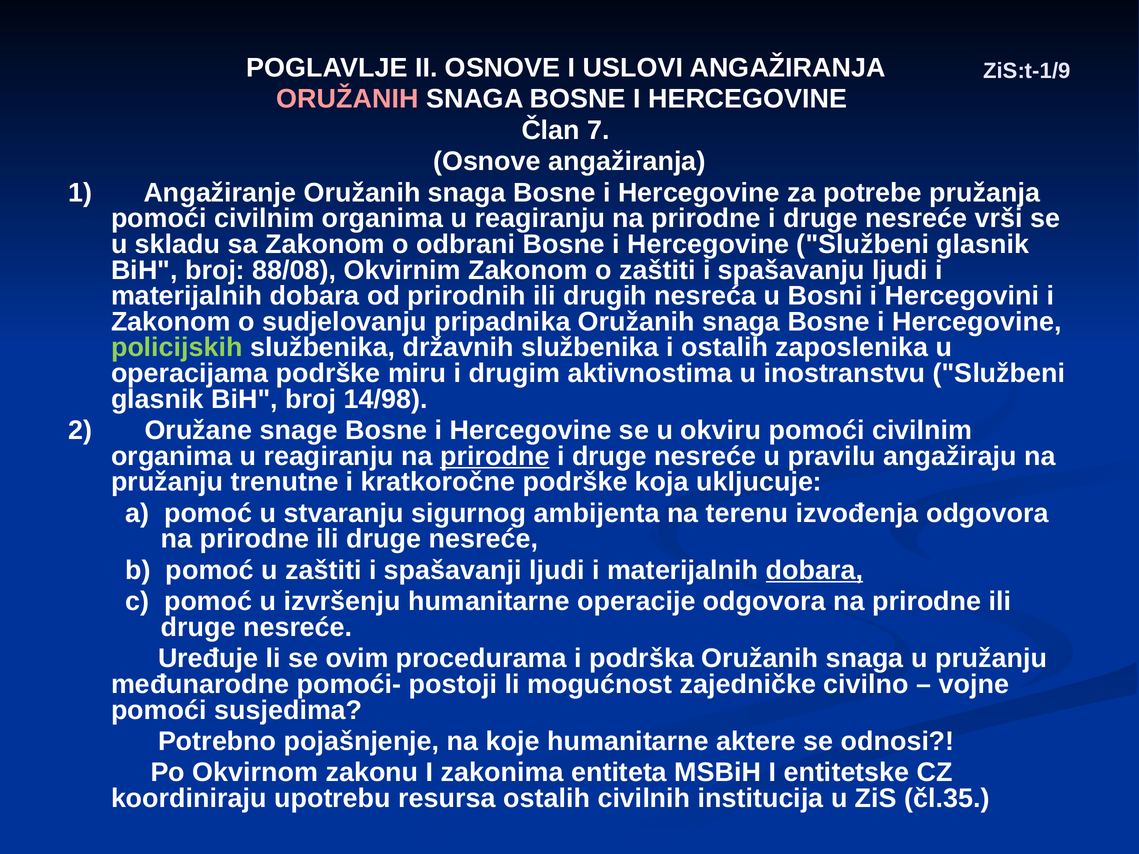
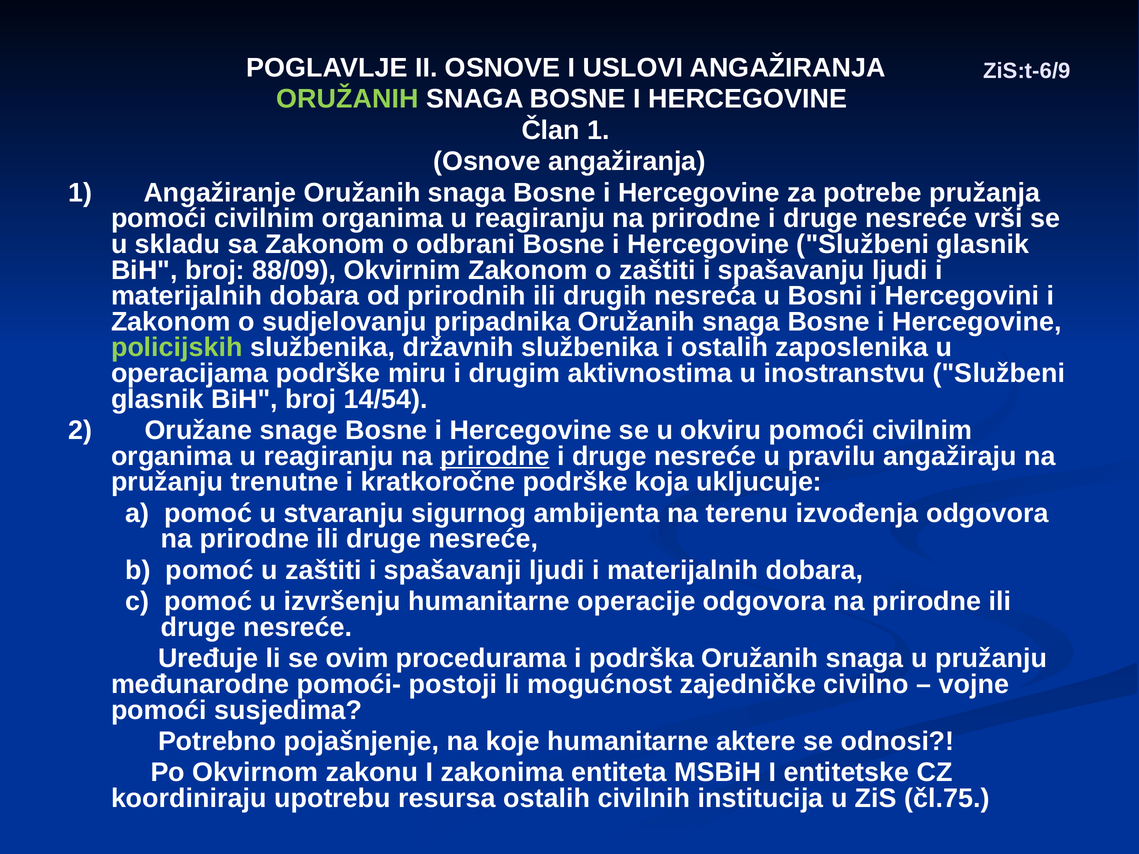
ZiS:t-1/9: ZiS:t-1/9 -> ZiS:t-6/9
ORUŽANIH at (348, 99) colour: pink -> light green
Član 7: 7 -> 1
88/08: 88/08 -> 88/09
14/98: 14/98 -> 14/54
dobara at (814, 570) underline: present -> none
čl.35: čl.35 -> čl.75
